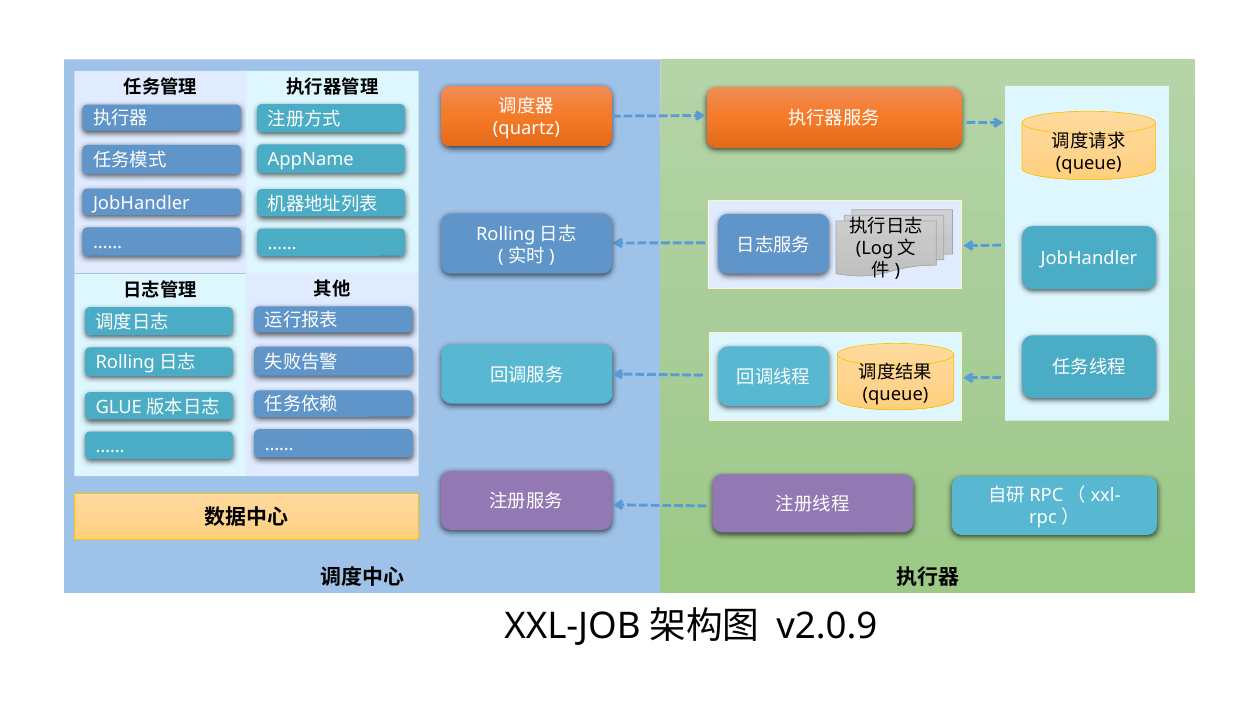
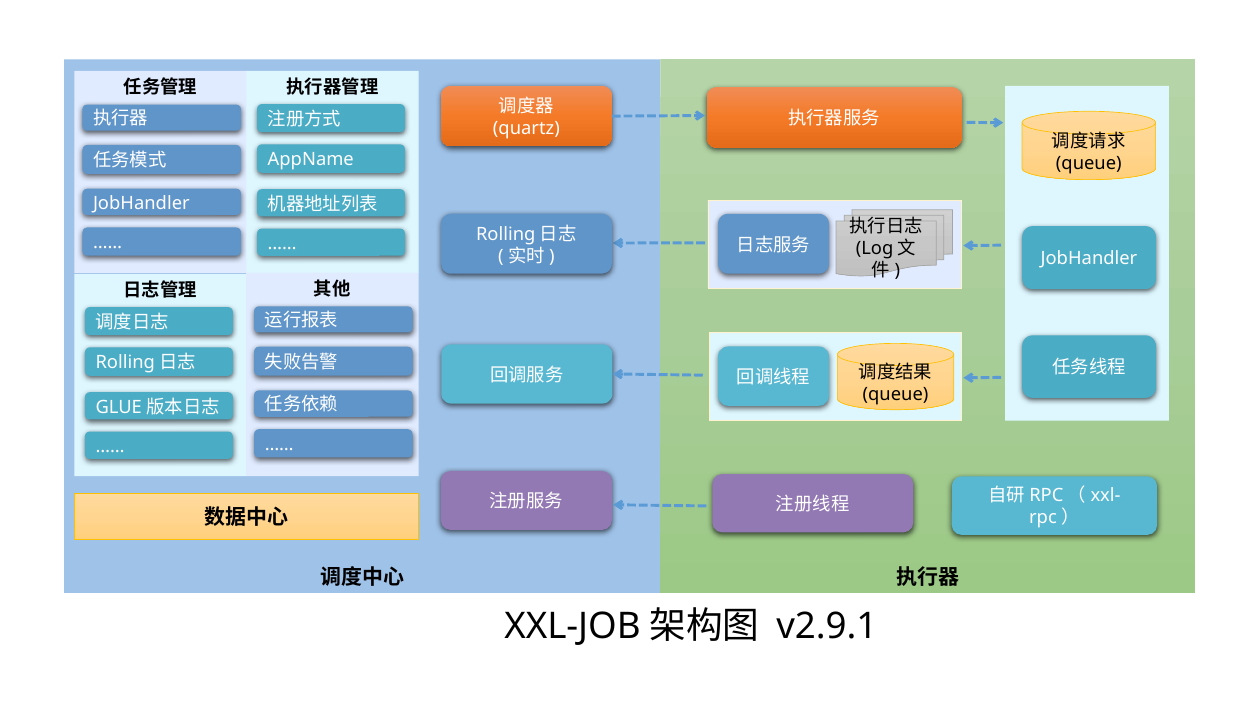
v2.0.9: v2.0.9 -> v2.9.1
